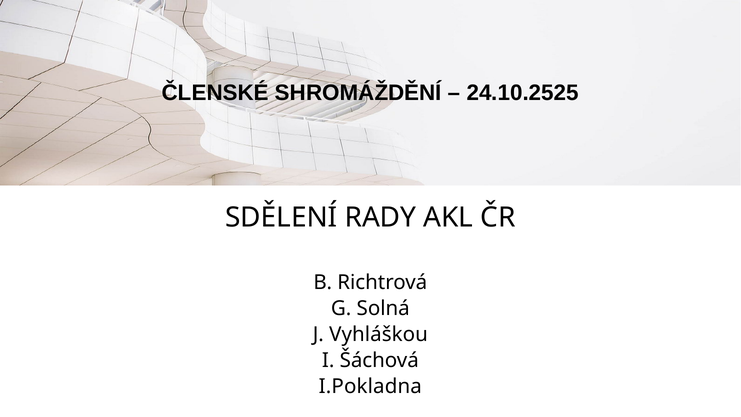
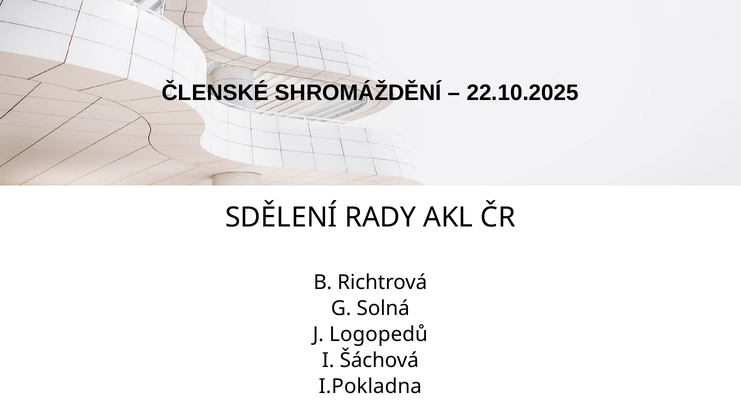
24.10.2525: 24.10.2525 -> 22.10.2025
Vyhláškou: Vyhláškou -> Logopedů
